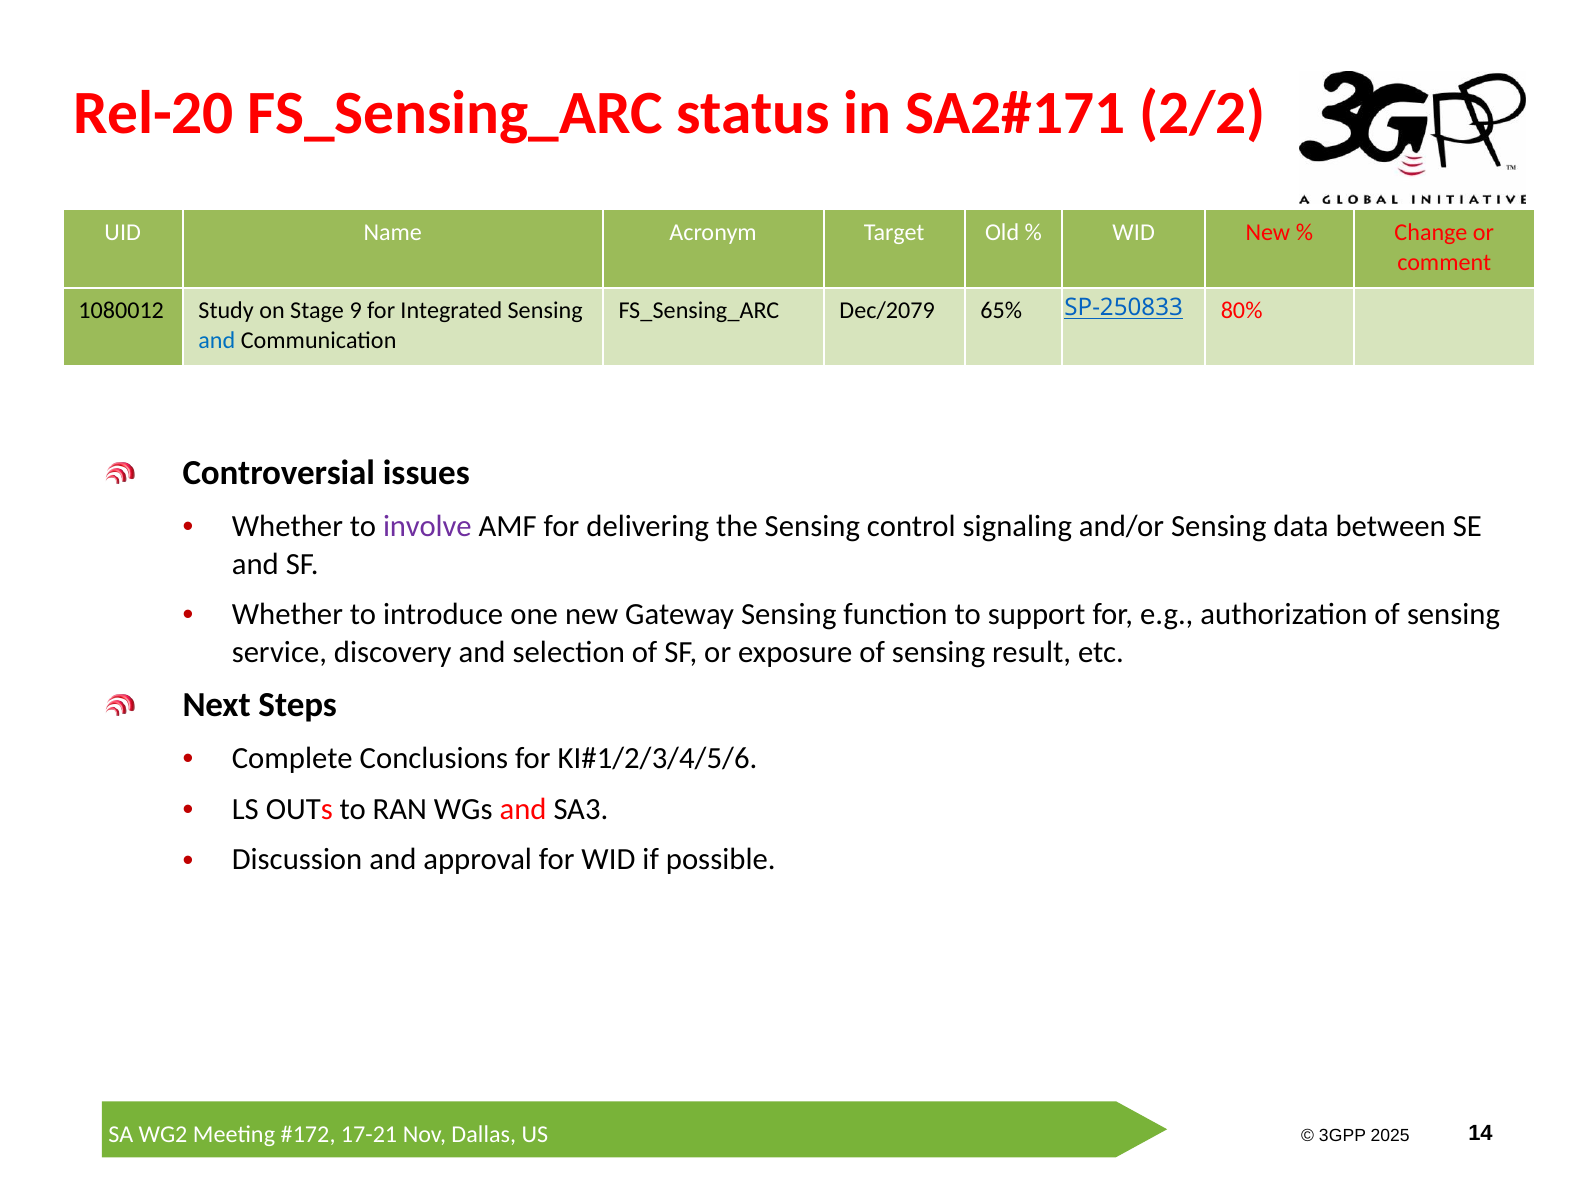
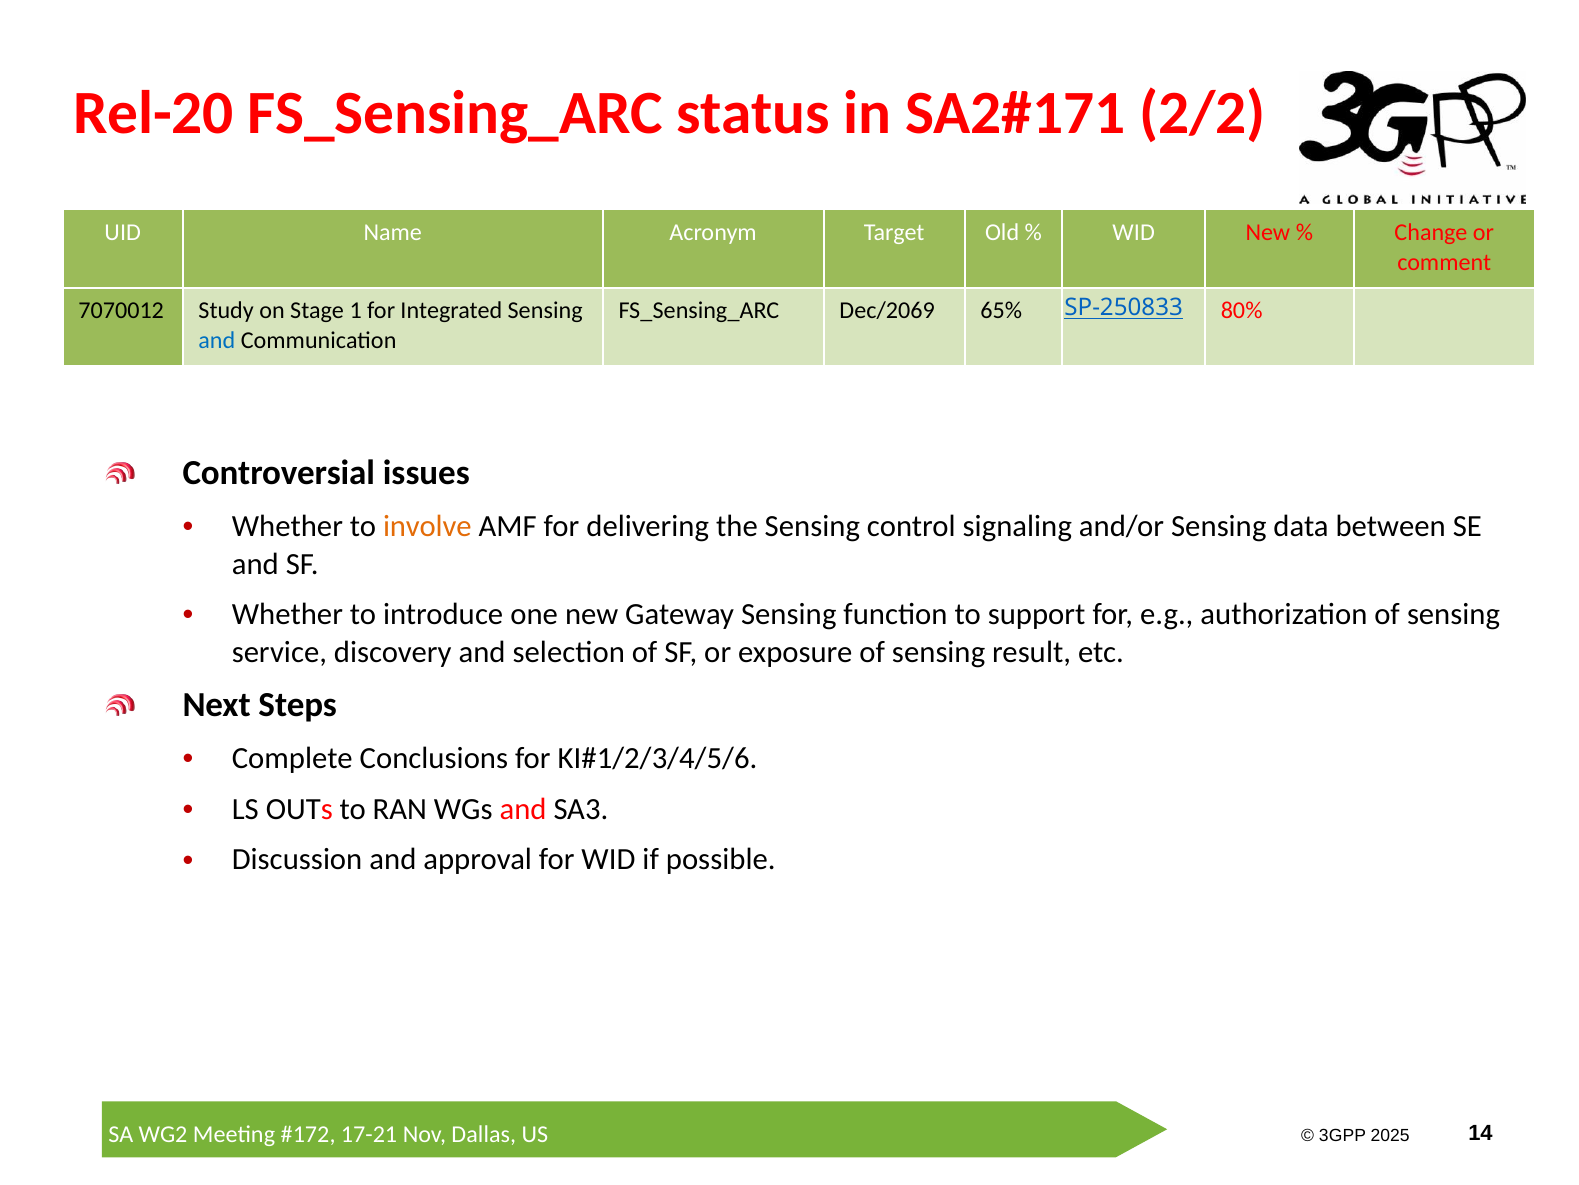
1080012: 1080012 -> 7070012
9: 9 -> 1
Dec/2079: Dec/2079 -> Dec/2069
involve colour: purple -> orange
